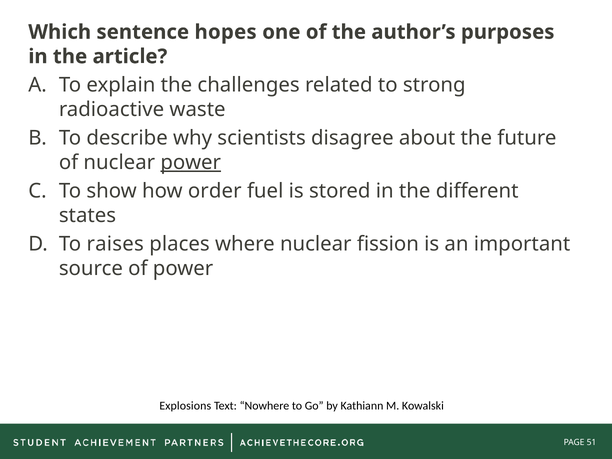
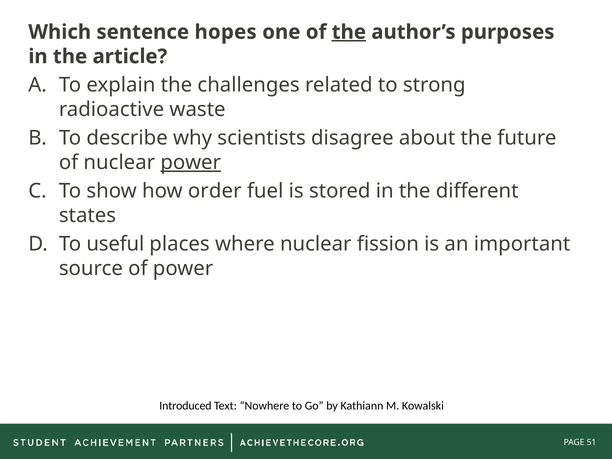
the at (349, 32) underline: none -> present
raises: raises -> useful
Explosions: Explosions -> Introduced
